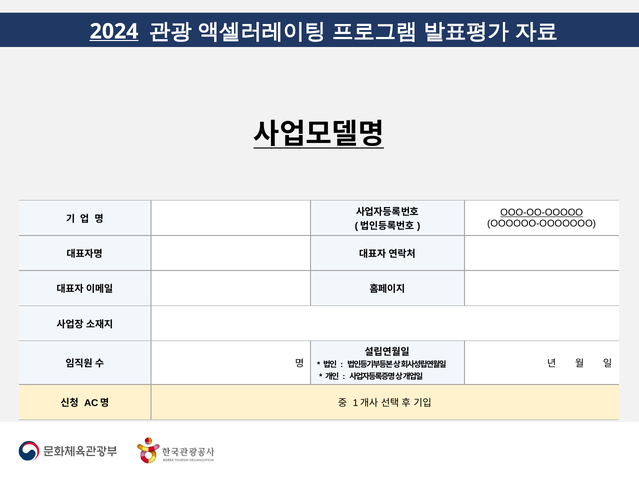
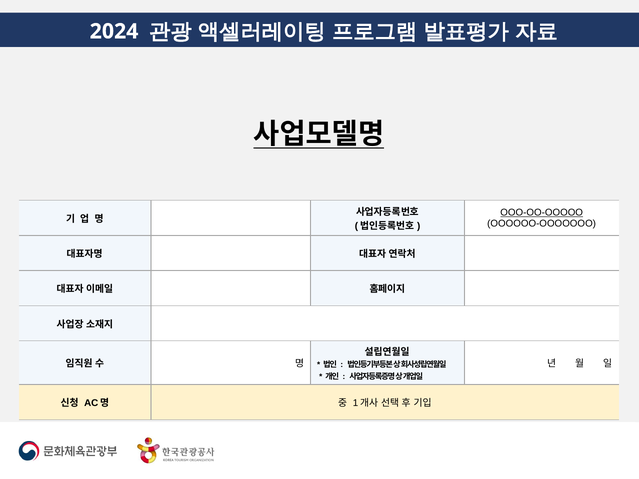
2024 underline: present -> none
